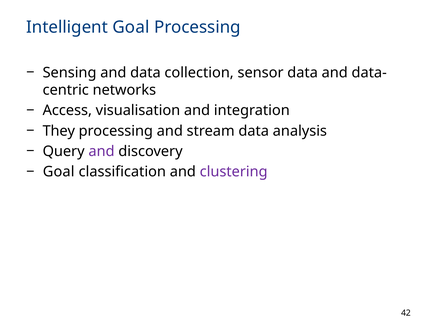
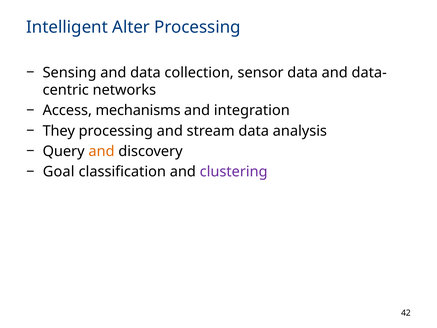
Intelligent Goal: Goal -> Alter
visualisation: visualisation -> mechanisms
and at (102, 151) colour: purple -> orange
